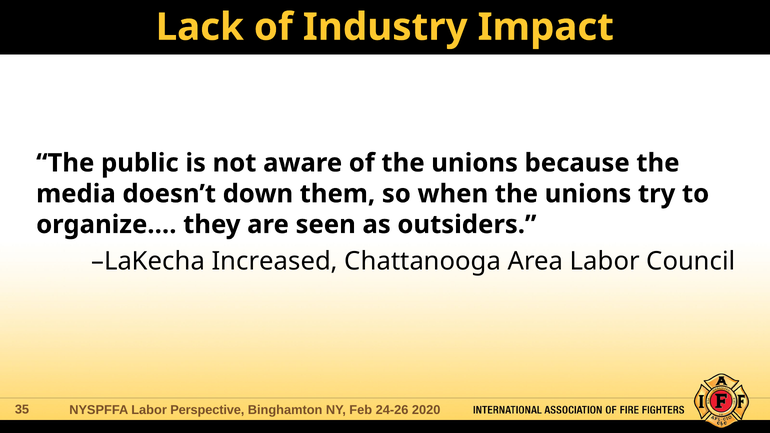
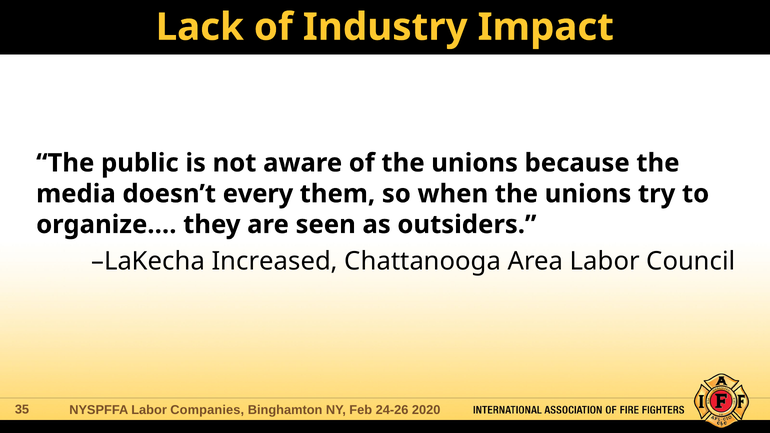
down: down -> every
Perspective: Perspective -> Companies
